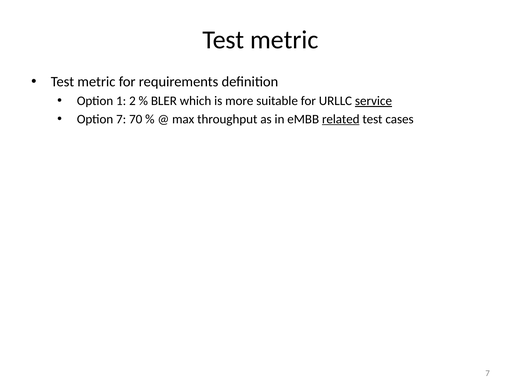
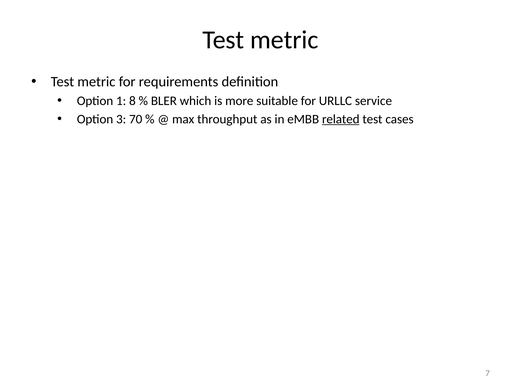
2: 2 -> 8
service underline: present -> none
Option 7: 7 -> 3
